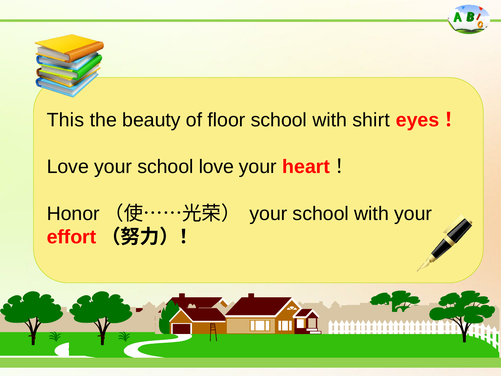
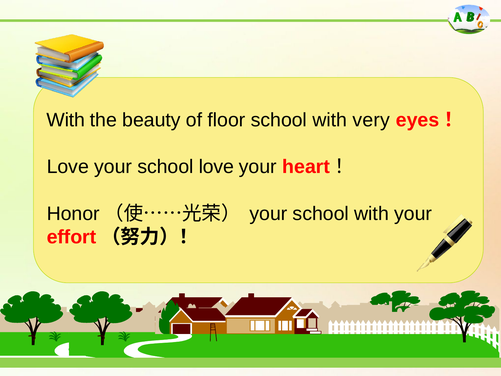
This at (65, 120): This -> With
shirt: shirt -> very
